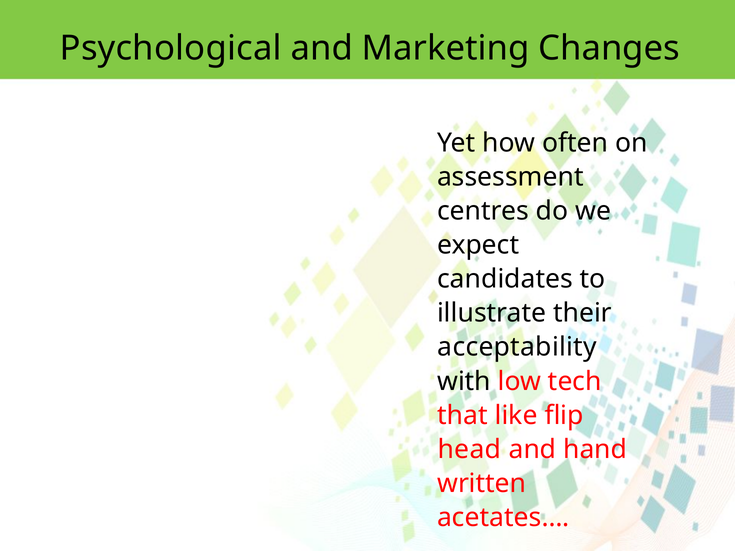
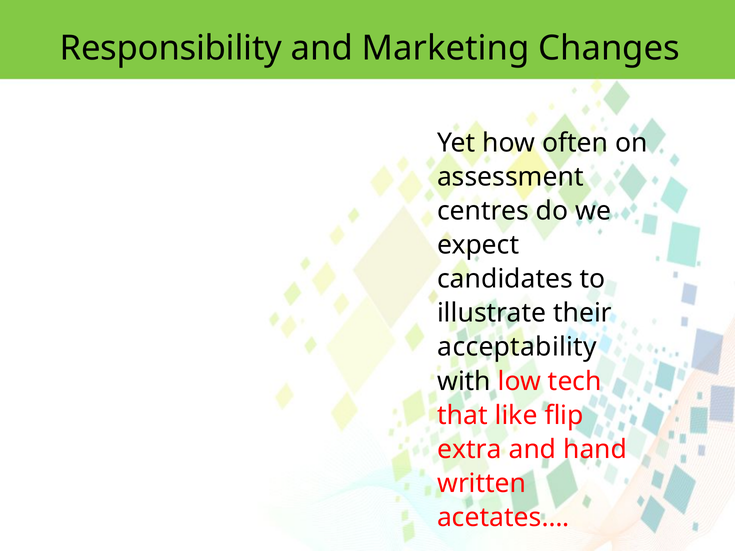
Psychological: Psychological -> Responsibility
head: head -> extra
